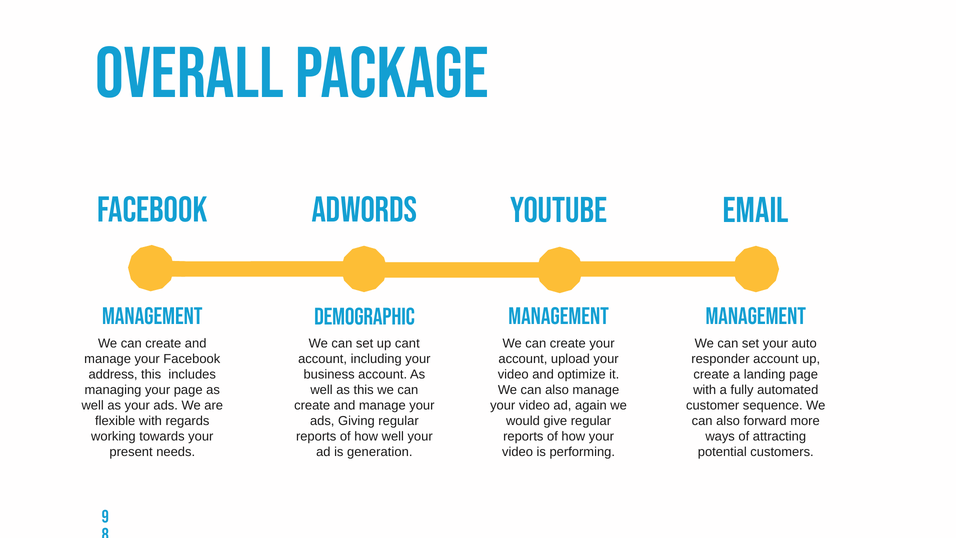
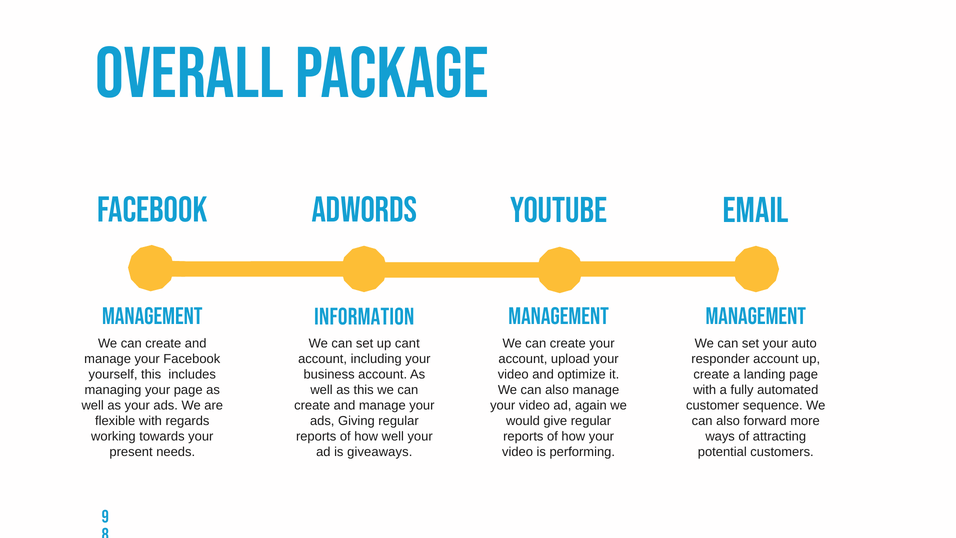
demographic: demographic -> information
address: address -> yourself
generation: generation -> giveaways
